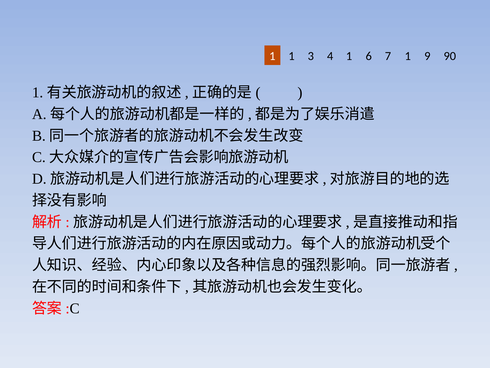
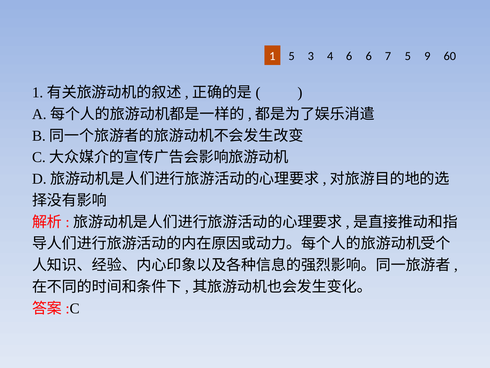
1 1: 1 -> 5
4 1: 1 -> 6
7 1: 1 -> 5
90: 90 -> 60
